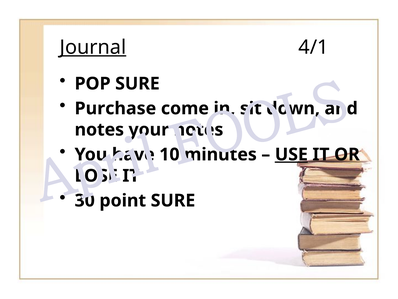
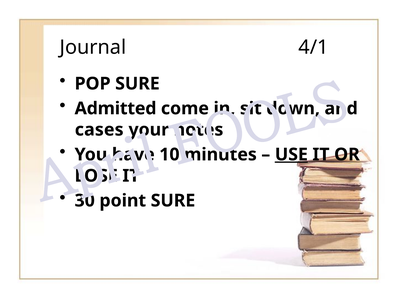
Journal underline: present -> none
Purchase: Purchase -> Admitted
notes at (99, 129): notes -> cases
